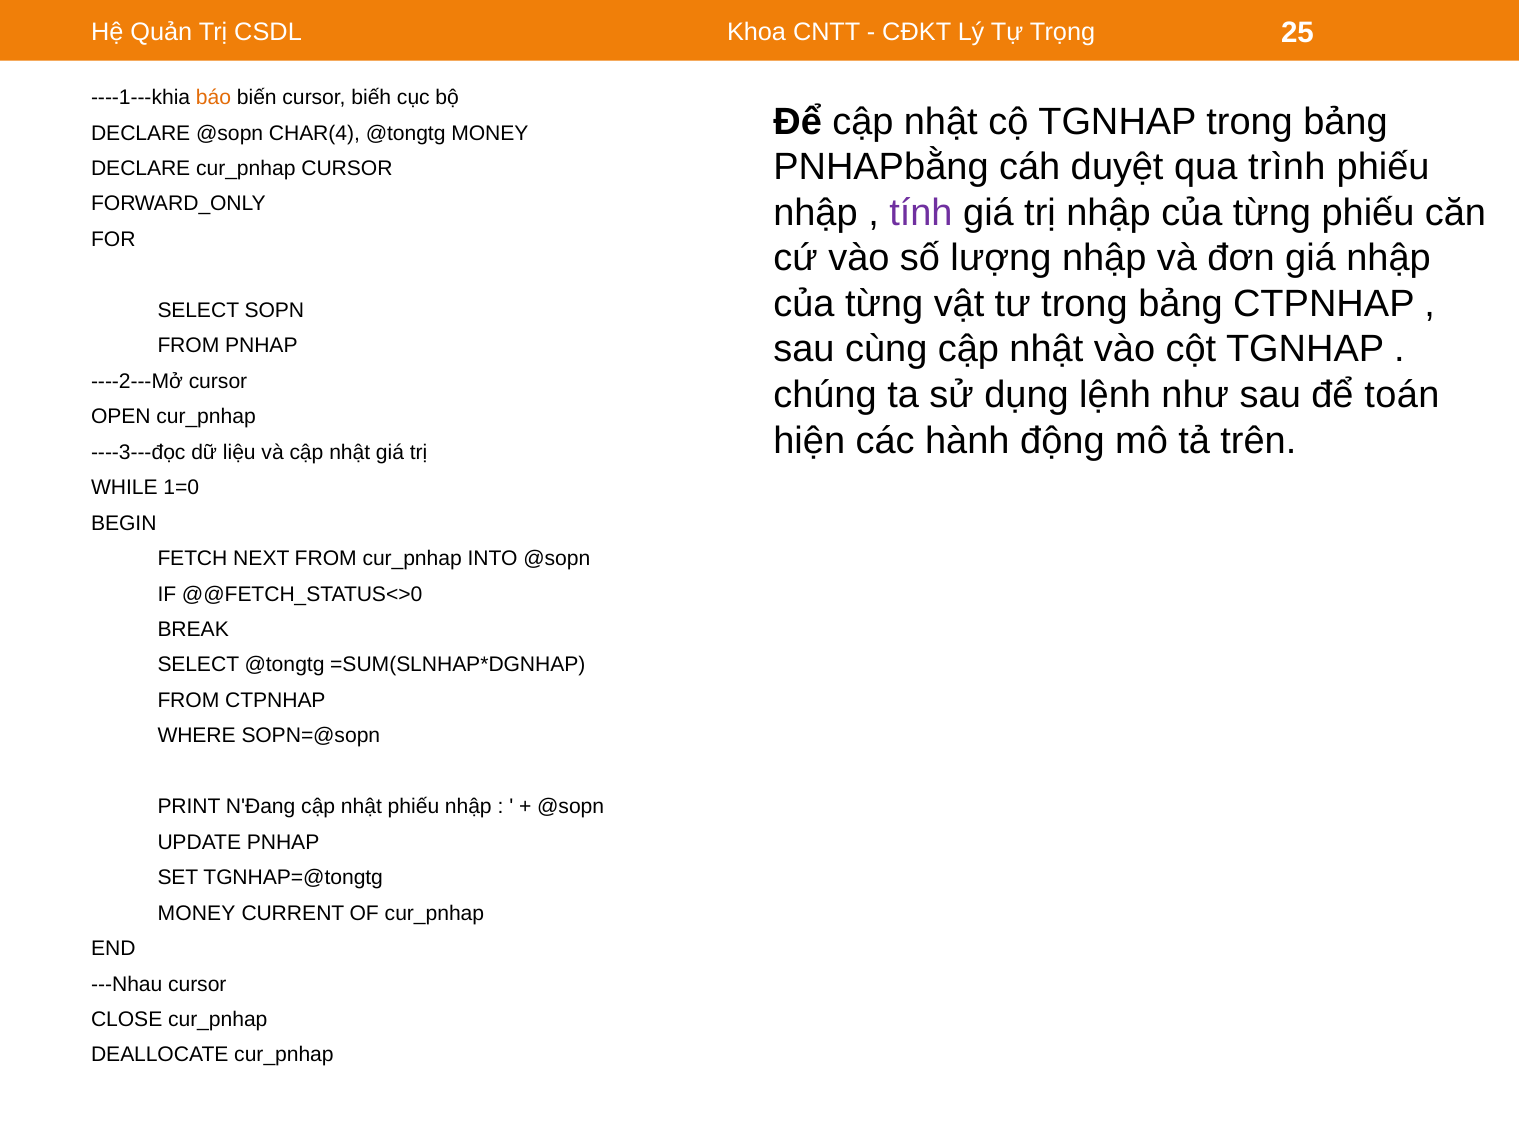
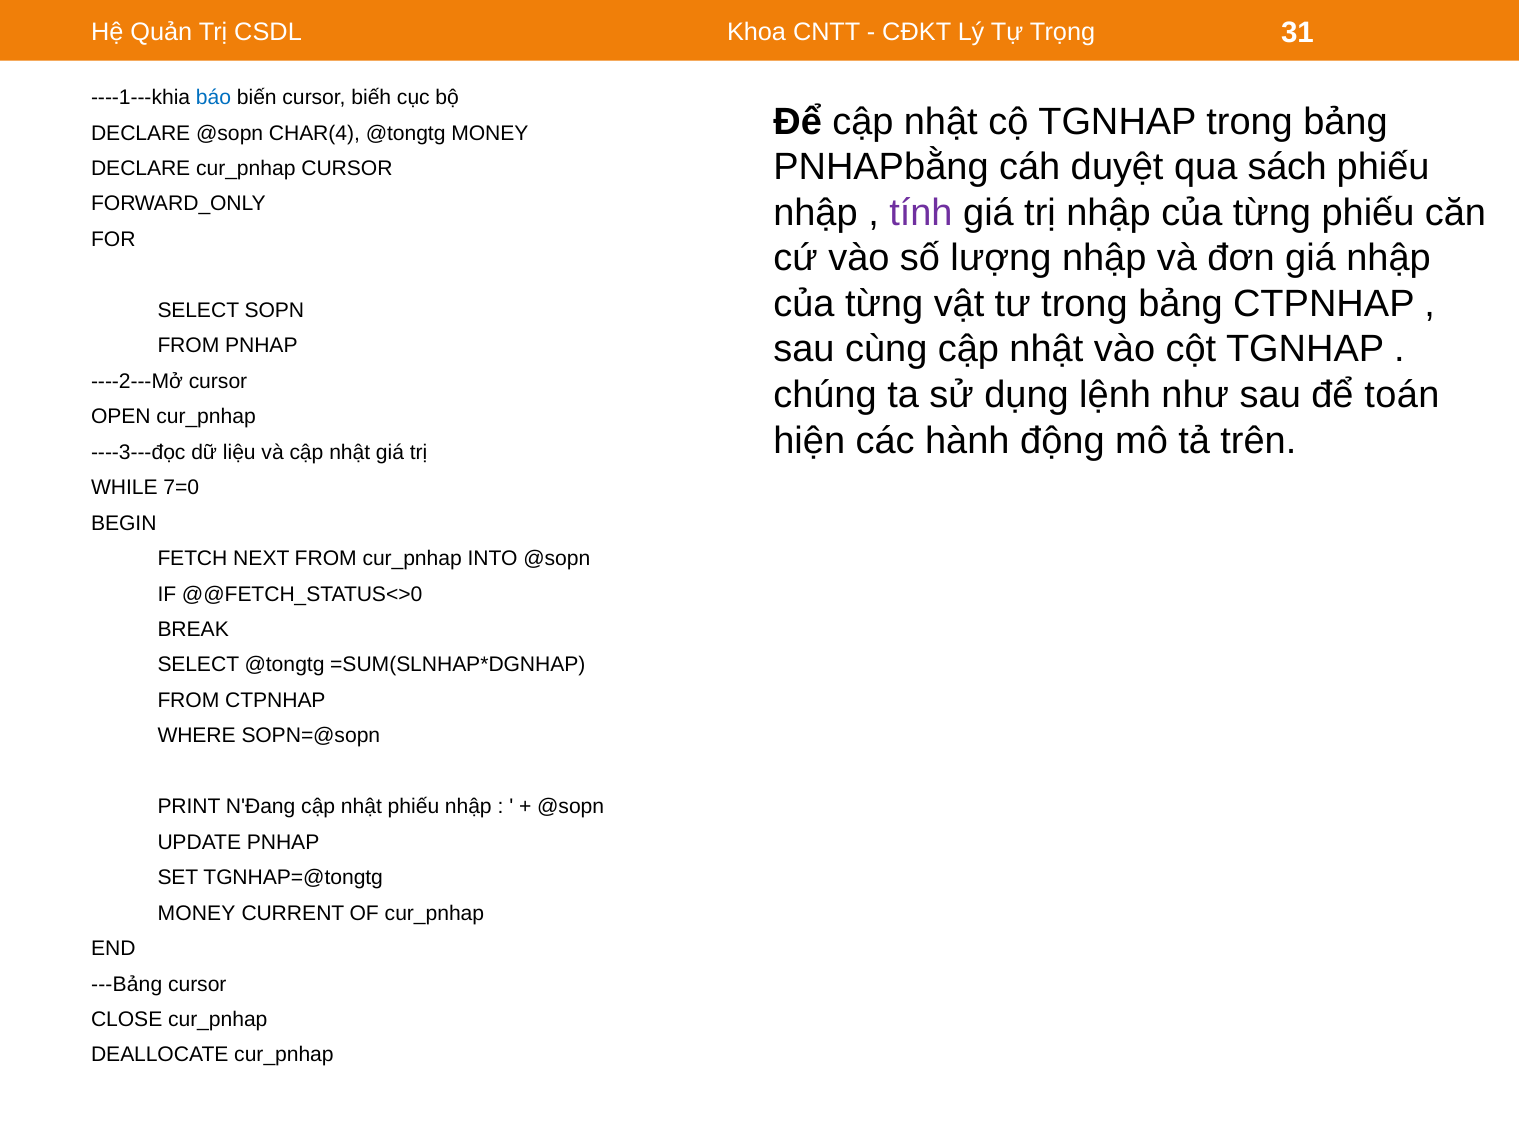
25: 25 -> 31
báo colour: orange -> blue
trình: trình -> sách
1=0: 1=0 -> 7=0
---Nhau: ---Nhau -> ---Bảng
